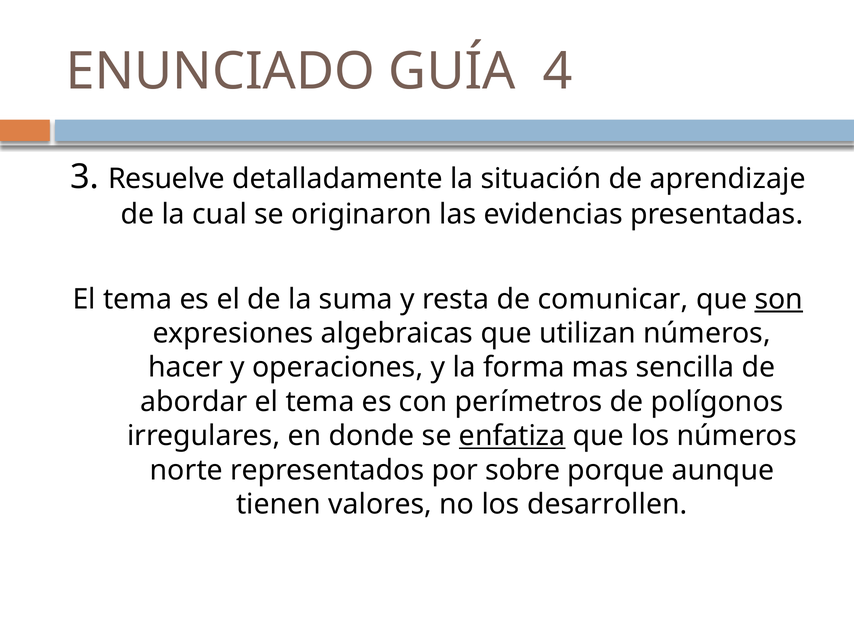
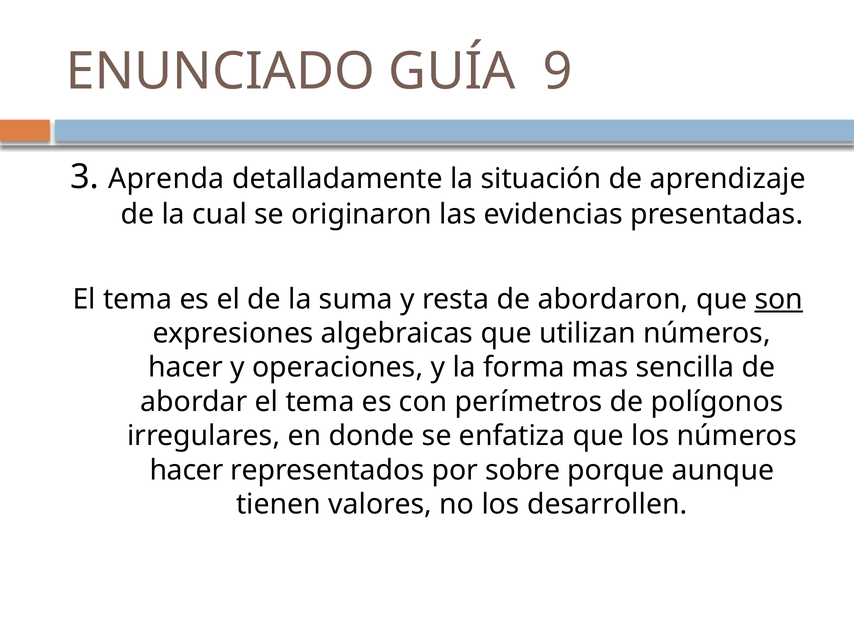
4: 4 -> 9
Resuelve: Resuelve -> Aprenda
comunicar: comunicar -> abordaron
enfatiza underline: present -> none
norte at (186, 470): norte -> hacer
